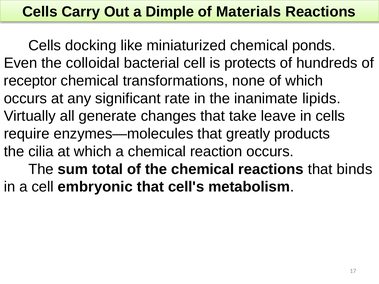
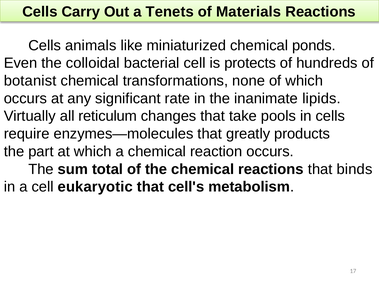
Dimple: Dimple -> Tenets
docking: docking -> animals
receptor: receptor -> botanist
generate: generate -> reticulum
leave: leave -> pools
cilia: cilia -> part
embryonic: embryonic -> eukaryotic
